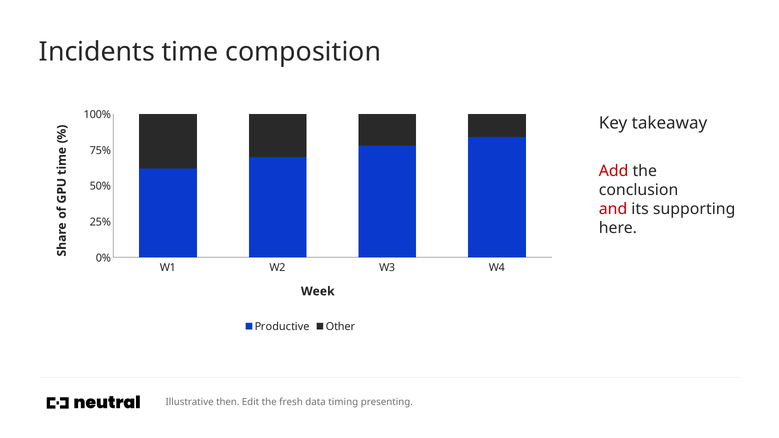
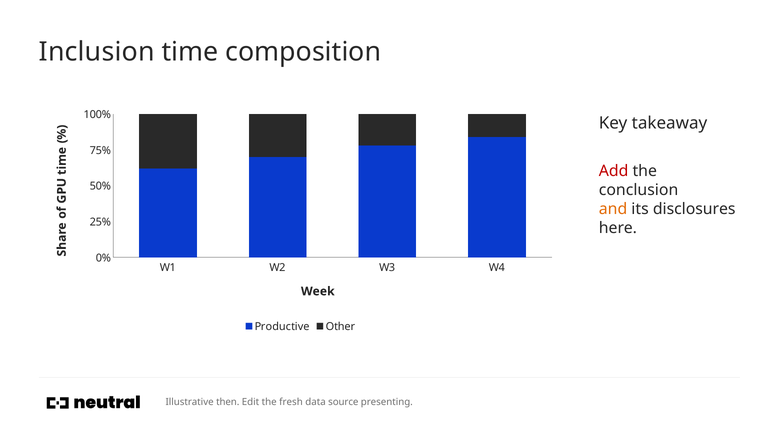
Incidents: Incidents -> Inclusion
and colour: red -> orange
supporting: supporting -> disclosures
timing: timing -> source
